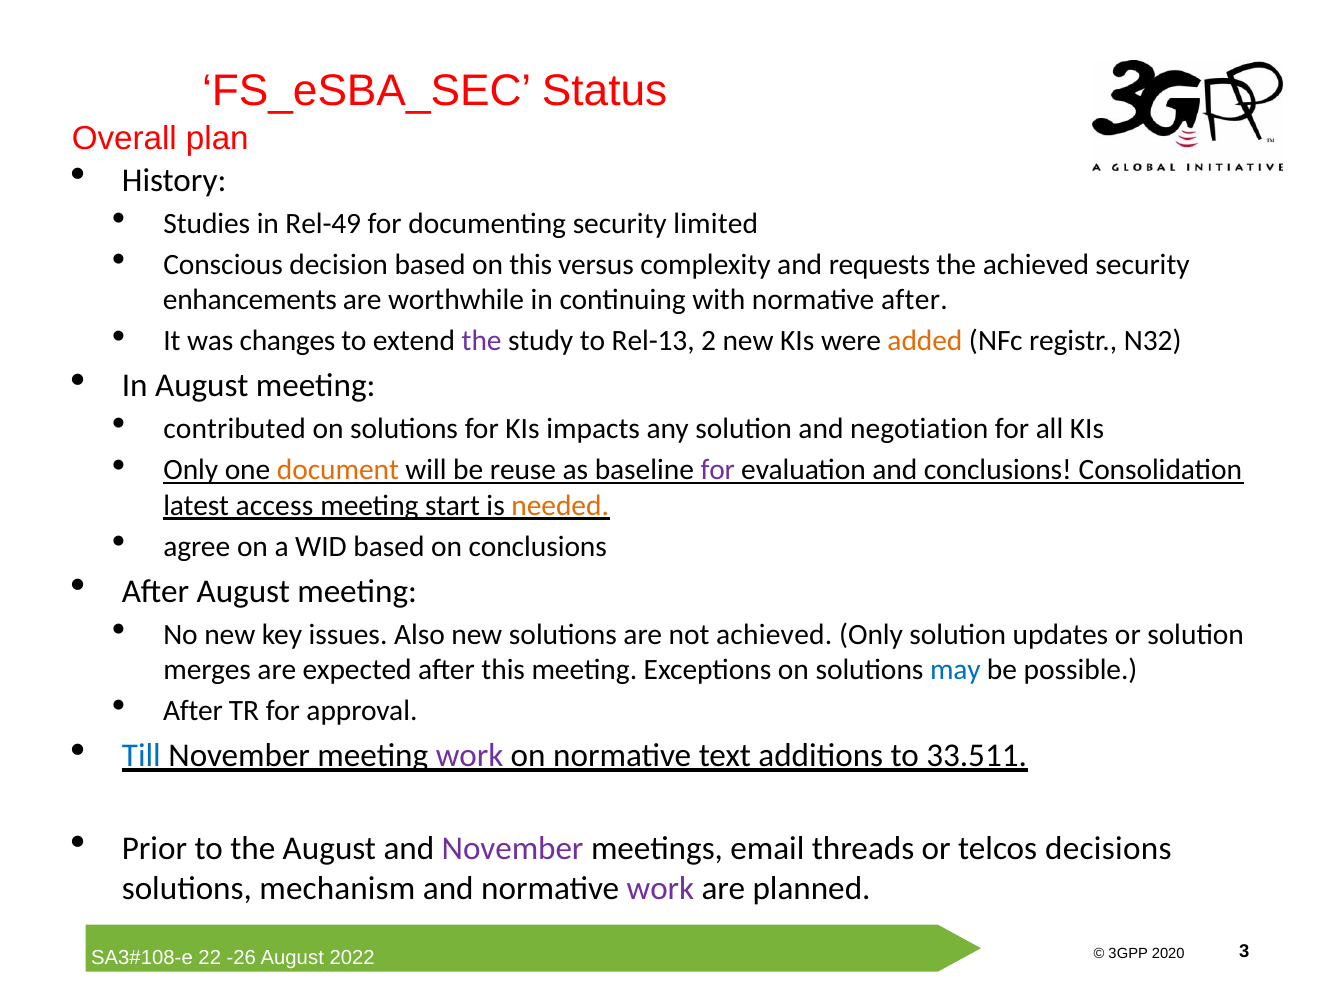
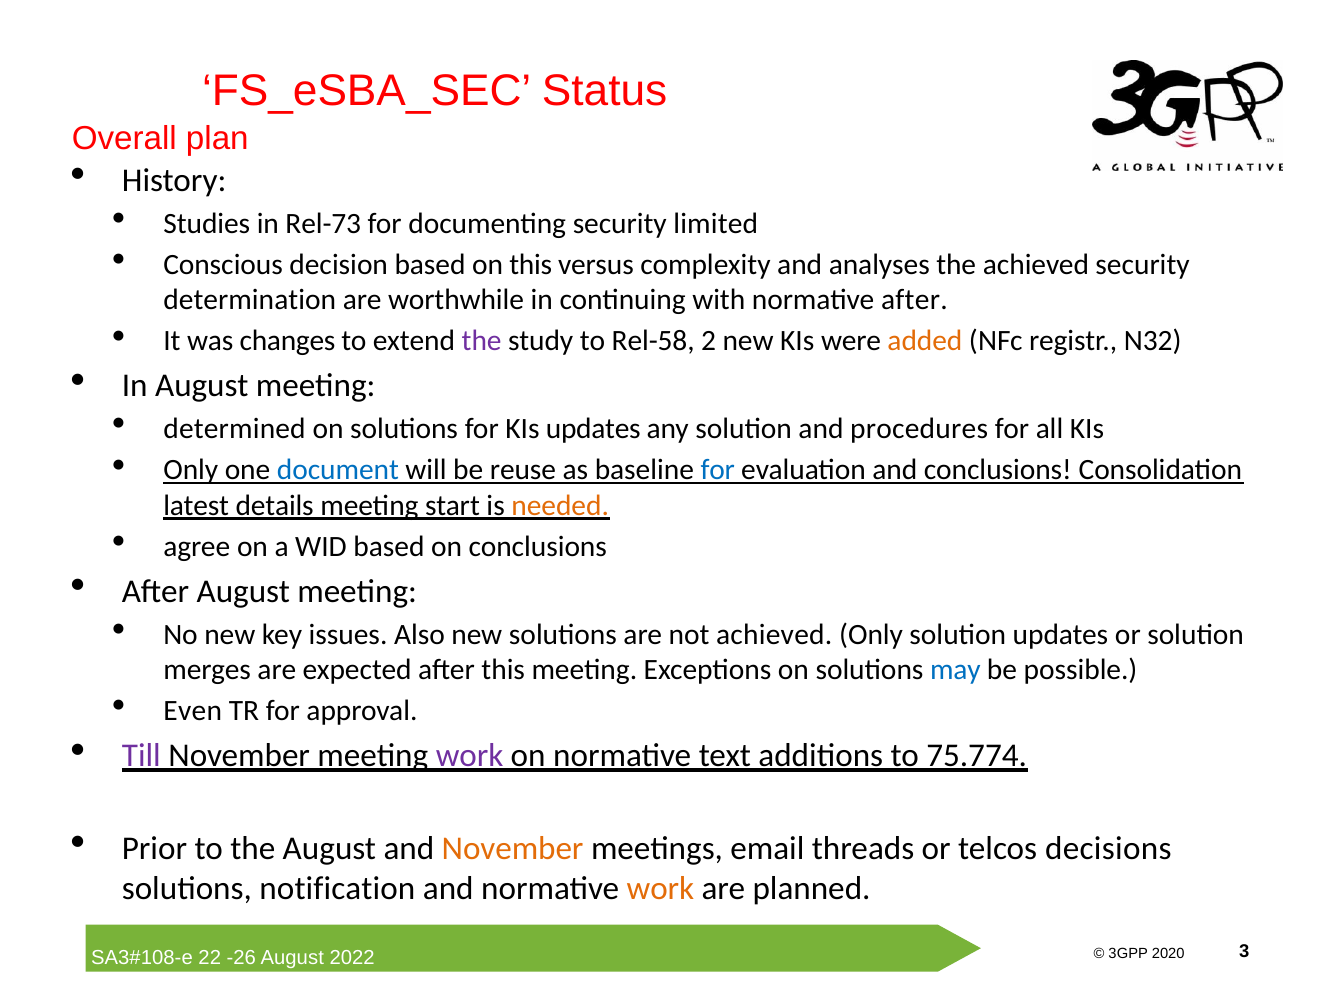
Rel-49: Rel-49 -> Rel-73
requests: requests -> analyses
enhancements: enhancements -> determination
Rel-13: Rel-13 -> Rel-58
contributed: contributed -> determined
KIs impacts: impacts -> updates
negotiation: negotiation -> procedures
document colour: orange -> blue
for at (718, 470) colour: purple -> blue
access: access -> details
After at (193, 711): After -> Even
Till colour: blue -> purple
33.511: 33.511 -> 75.774
November at (513, 849) colour: purple -> orange
mechanism: mechanism -> notification
work at (660, 888) colour: purple -> orange
